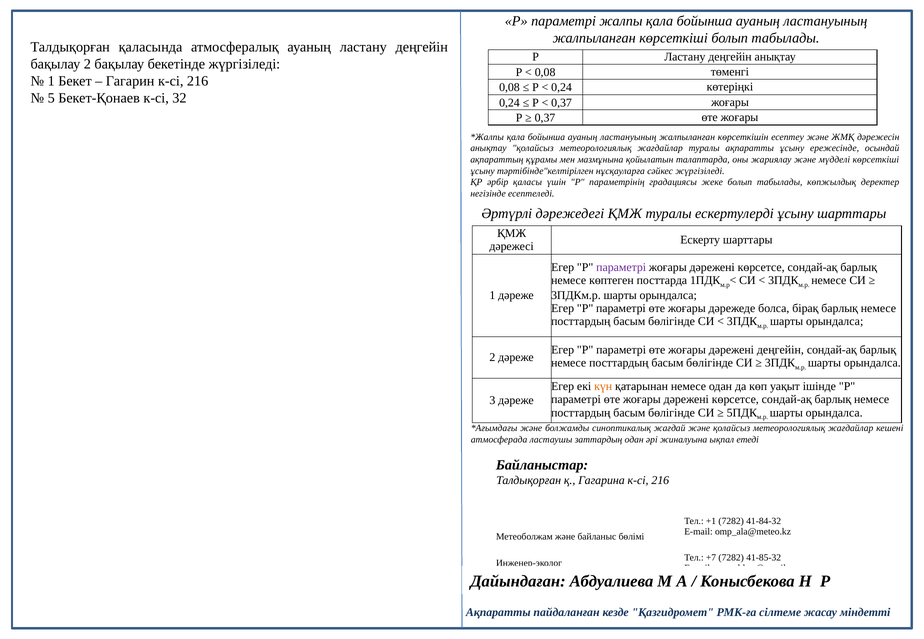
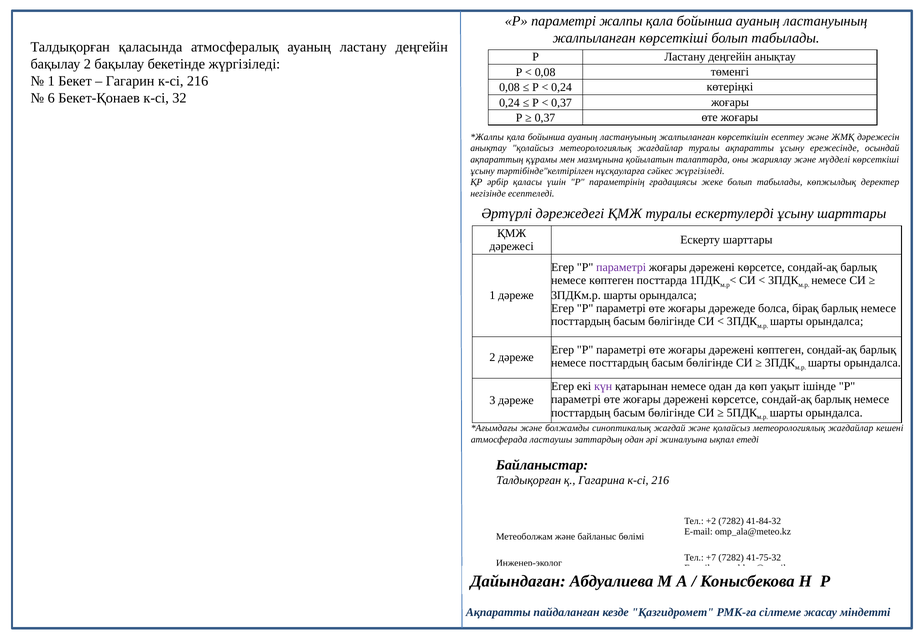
5: 5 -> 6
дәрежені деңгейін: деңгейін -> көптеген
күн colour: orange -> purple
+1: +1 -> +2
41-85-32: 41-85-32 -> 41-75-32
